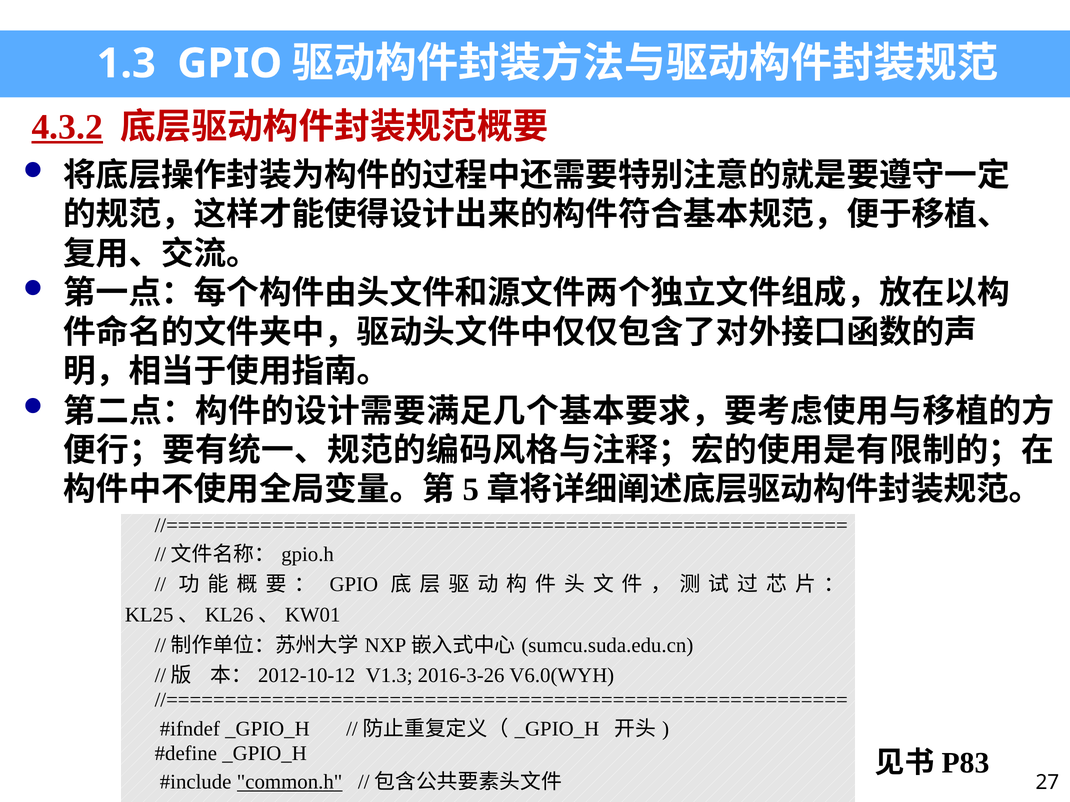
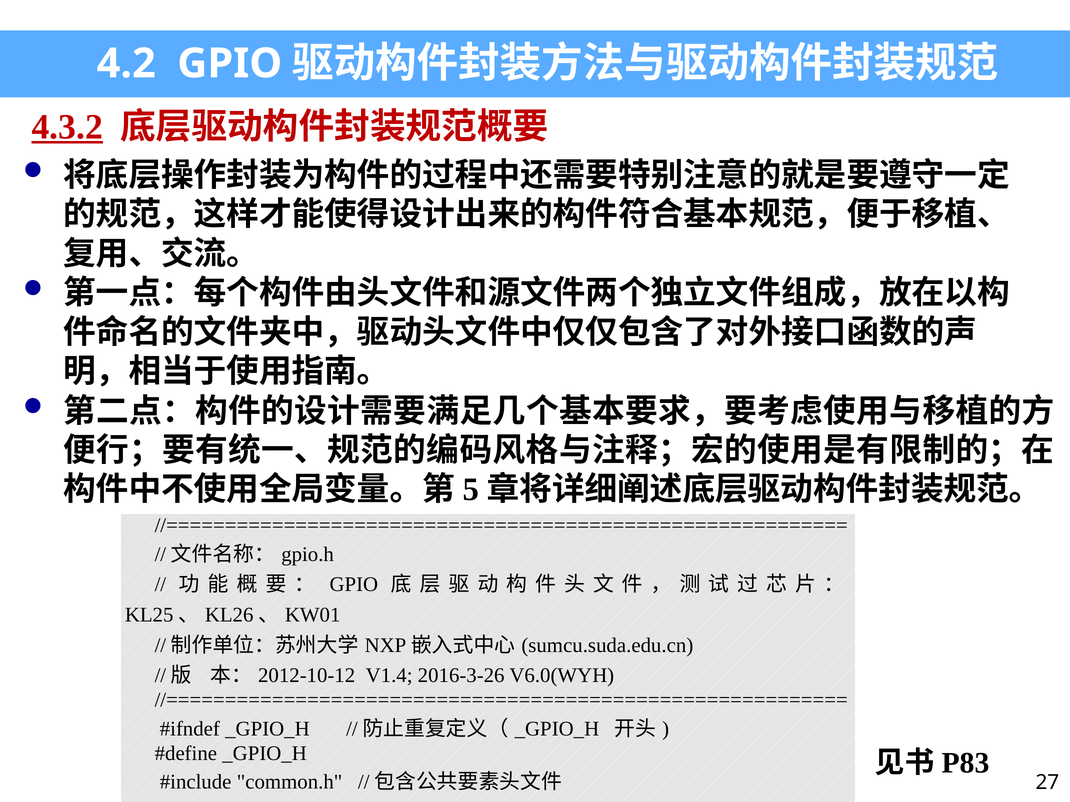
1.3: 1.3 -> 4.2
V1.3: V1.3 -> V1.4
common.h underline: present -> none
